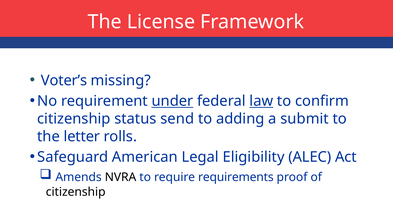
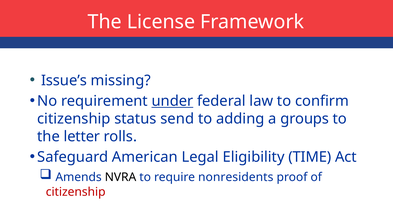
Voter’s: Voter’s -> Issue’s
law underline: present -> none
submit: submit -> groups
ALEC: ALEC -> TIME
requirements: requirements -> nonresidents
citizenship at (76, 192) colour: black -> red
